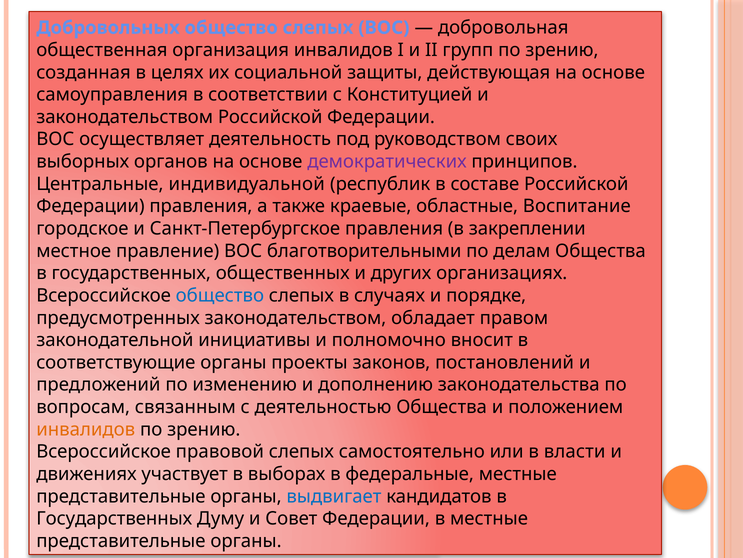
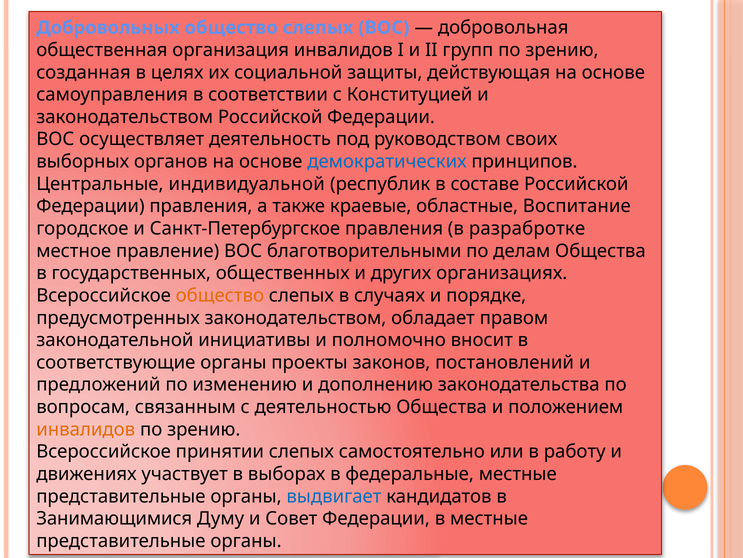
демократических colour: purple -> blue
закреплении: закреплении -> разрабротке
общество at (220, 295) colour: blue -> orange
правовой: правовой -> принятии
власти: власти -> работу
Государственных at (114, 518): Государственных -> Занимающимися
